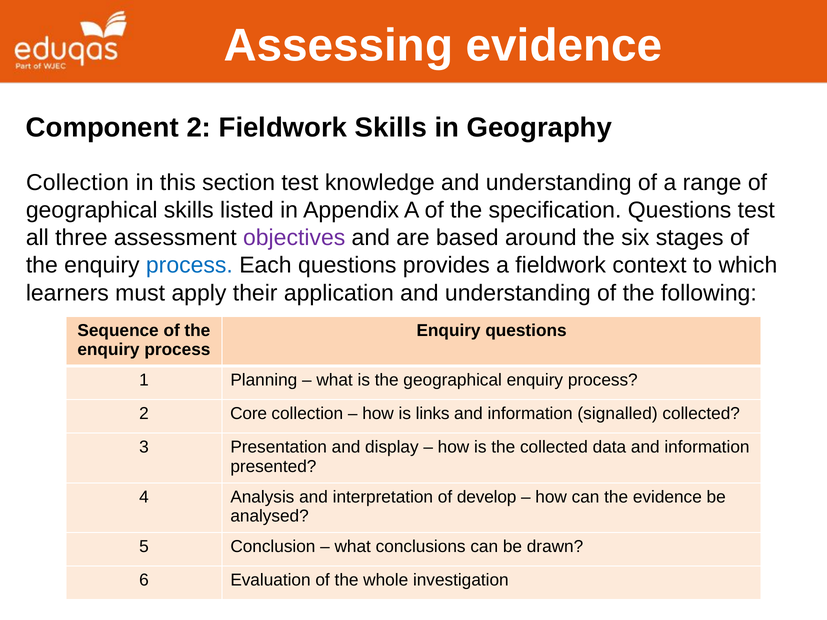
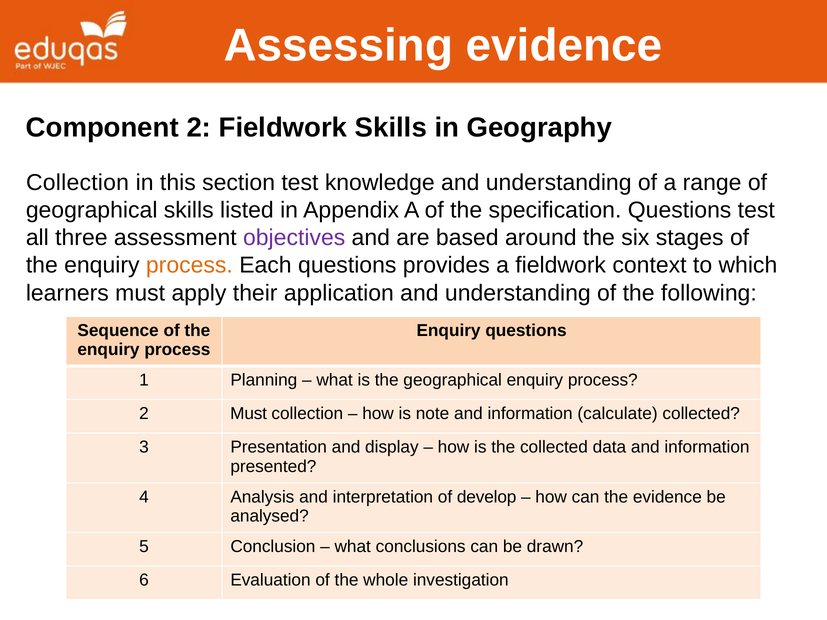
process at (189, 265) colour: blue -> orange
2 Core: Core -> Must
links: links -> note
signalled: signalled -> calculate
